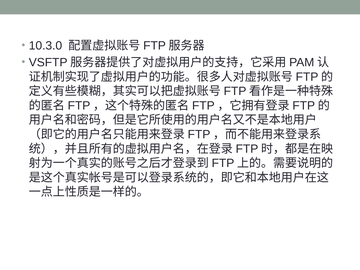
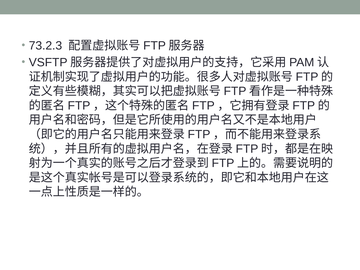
10.3.0: 10.3.0 -> 73.2.3
